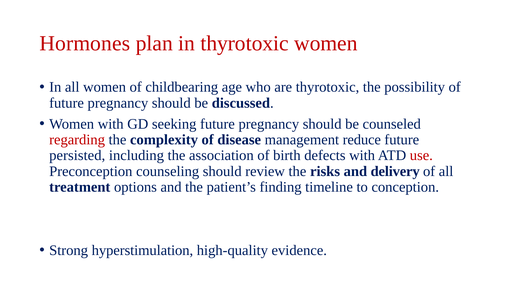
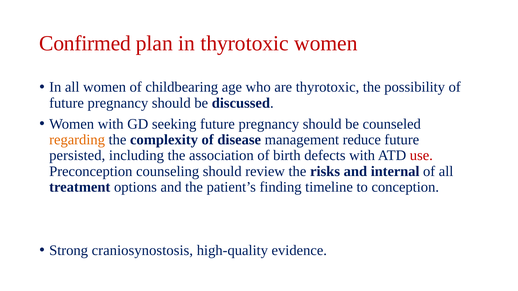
Hormones: Hormones -> Confirmed
regarding colour: red -> orange
delivery: delivery -> internal
hyperstimulation: hyperstimulation -> craniosynostosis
